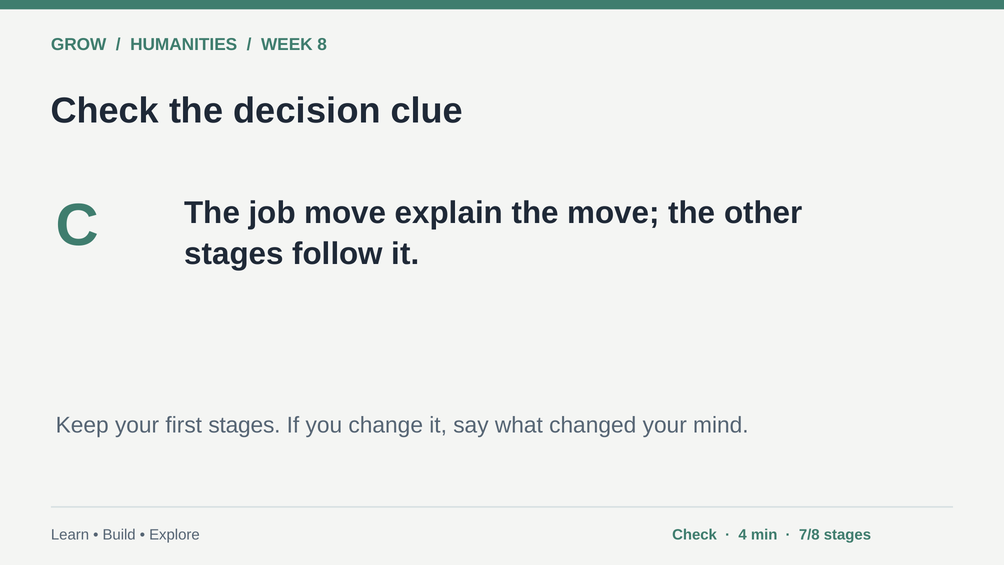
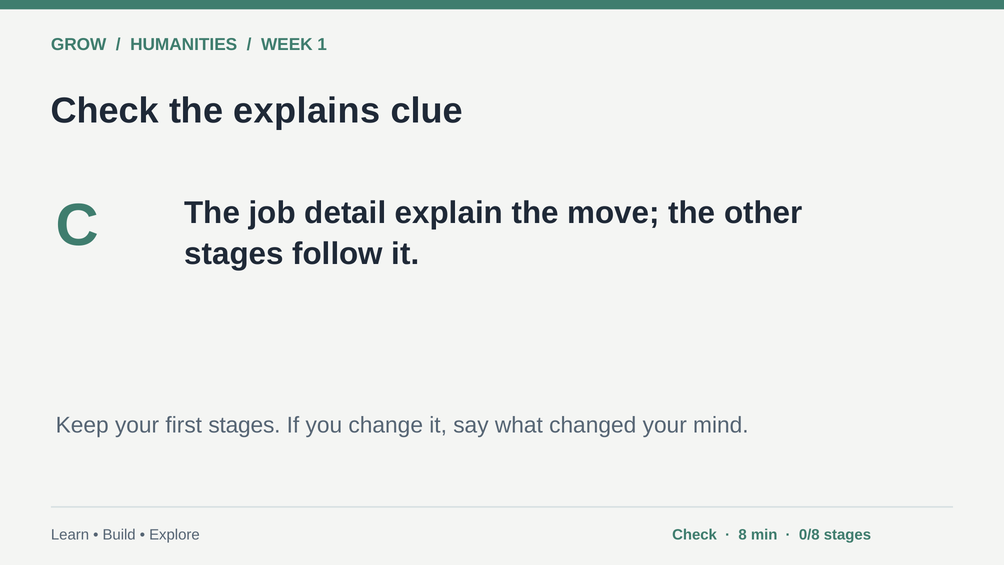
8: 8 -> 1
decision: decision -> explains
job move: move -> detail
4: 4 -> 8
7/8: 7/8 -> 0/8
